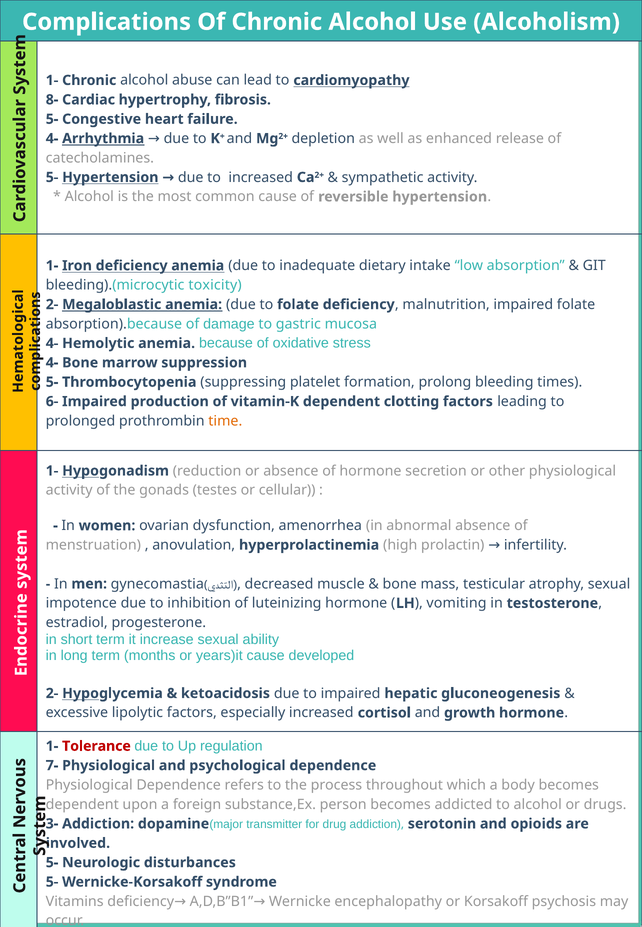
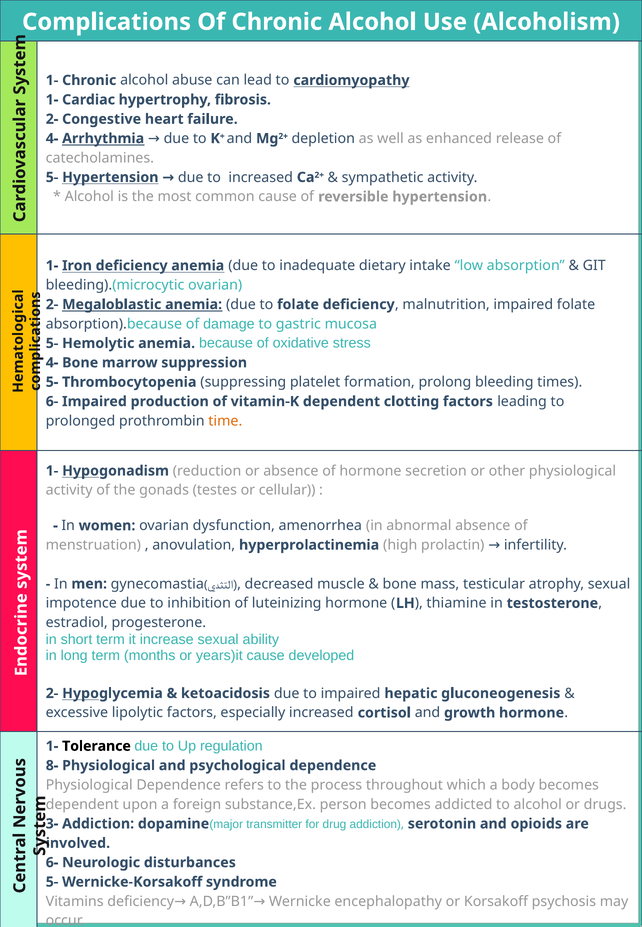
8- at (52, 100): 8- -> 1-
5- at (52, 119): 5- -> 2-
bleeding).(microcytic toxicity: toxicity -> ovarian
4- at (52, 343): 4- -> 5-
vomiting: vomiting -> thiamine
Tolerance colour: red -> black
7-: 7- -> 8-
5- at (52, 863): 5- -> 6-
